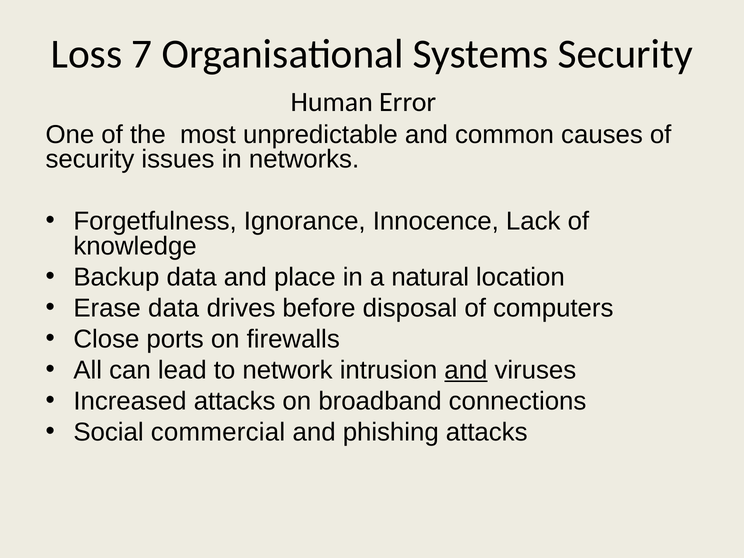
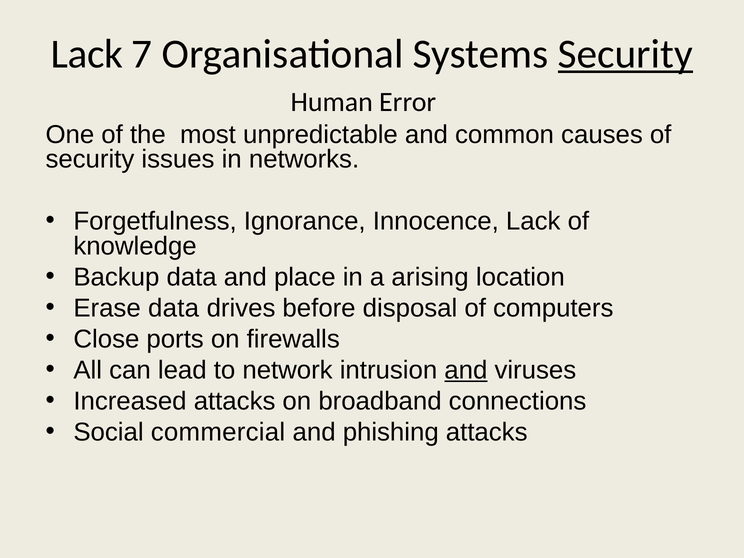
Loss at (87, 54): Loss -> Lack
Security at (625, 54) underline: none -> present
natural: natural -> arising
